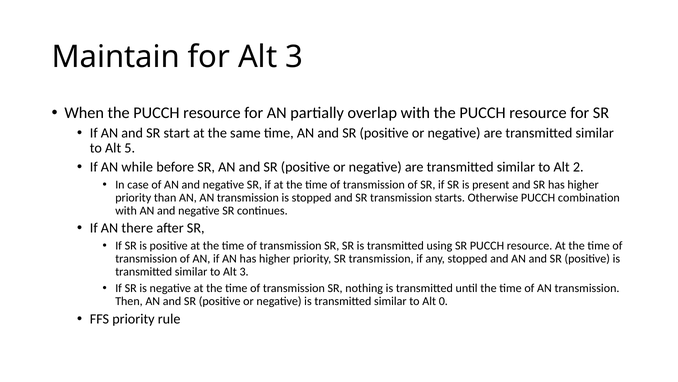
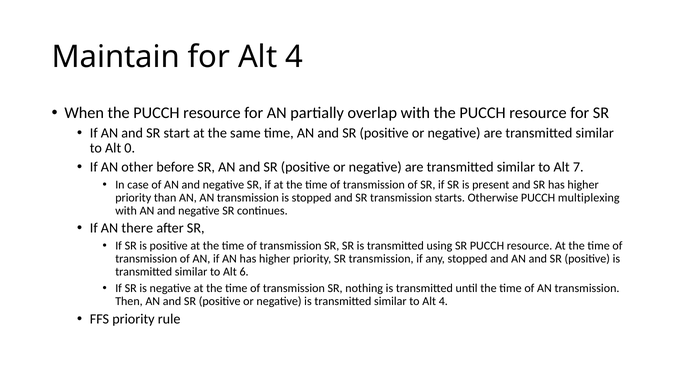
for Alt 3: 3 -> 4
5: 5 -> 0
while: while -> other
2: 2 -> 7
combination: combination -> multiplexing
to Alt 3: 3 -> 6
to Alt 0: 0 -> 4
